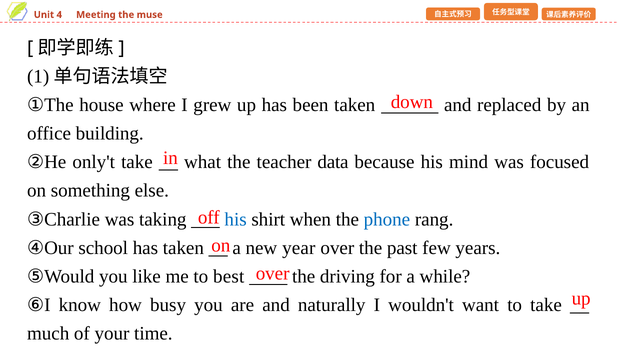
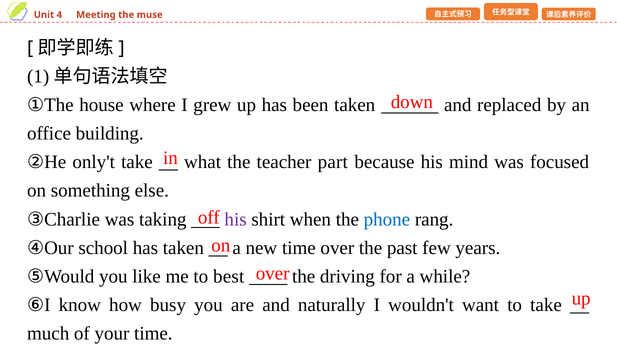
data: data -> part
his at (236, 219) colour: blue -> purple
new year: year -> time
